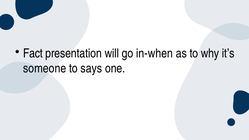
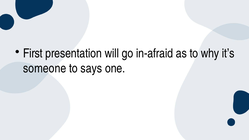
Fact: Fact -> First
in-when: in-when -> in-afraid
